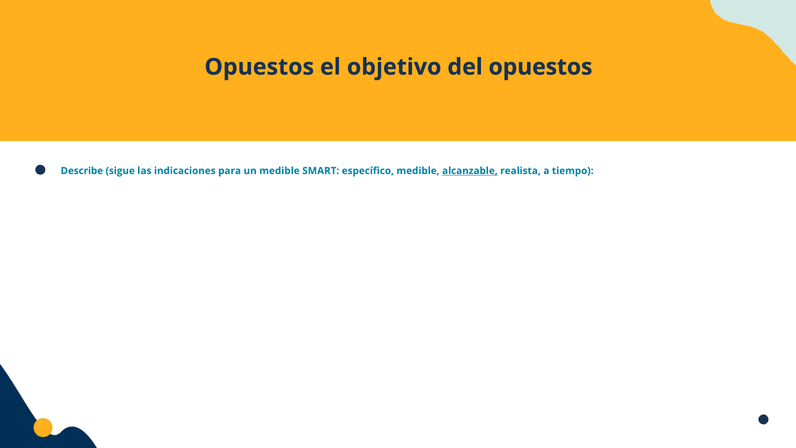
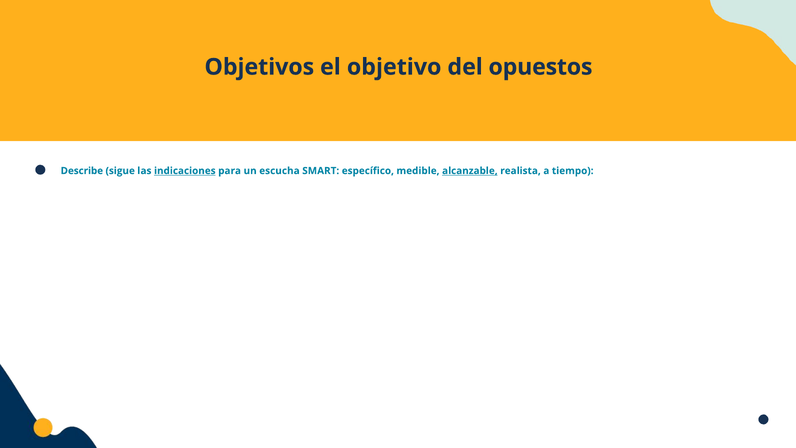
Opuestos at (259, 67): Opuestos -> Objetivos
indicaciones underline: none -> present
un medible: medible -> escucha
